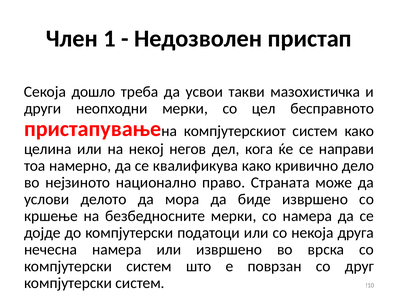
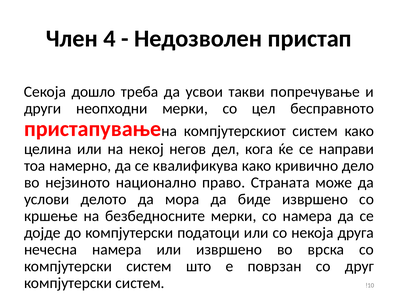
1: 1 -> 4
мазохистичка: мазохистичка -> попречување
